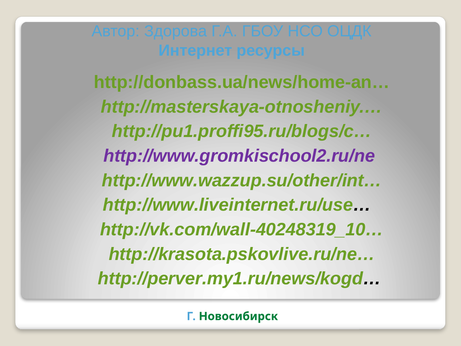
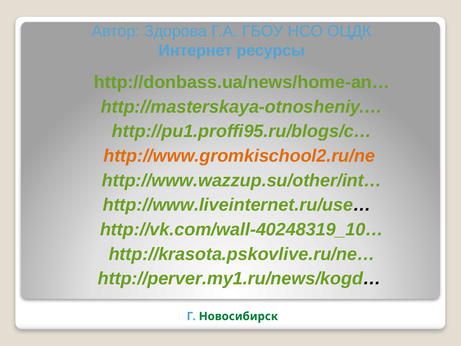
http://www.gromkischool2.ru/ne colour: purple -> orange
